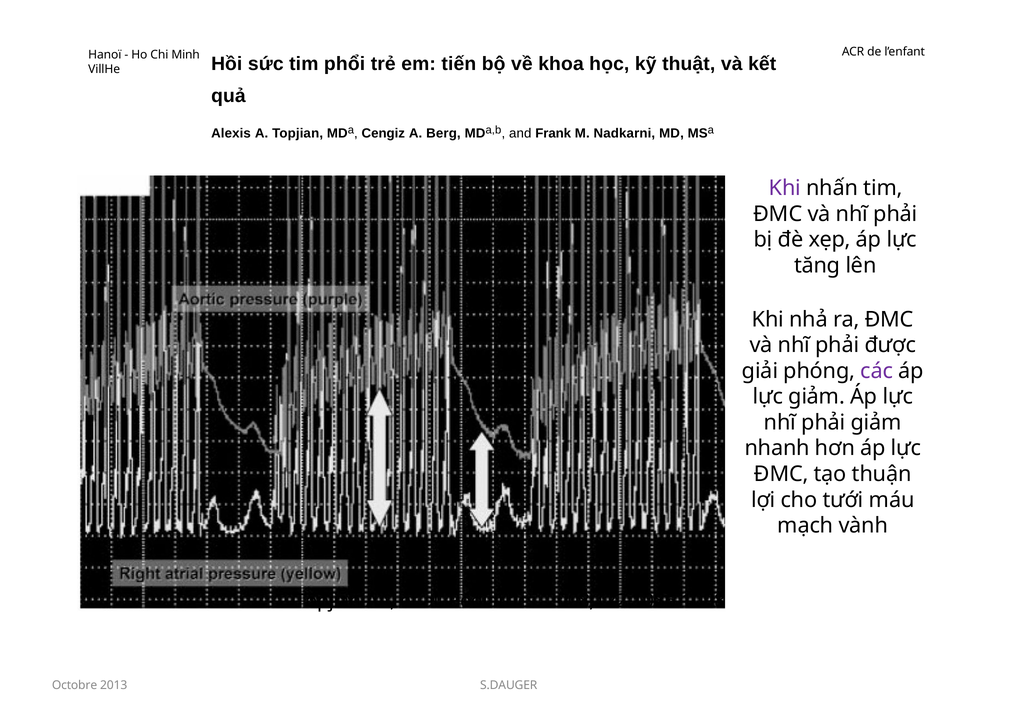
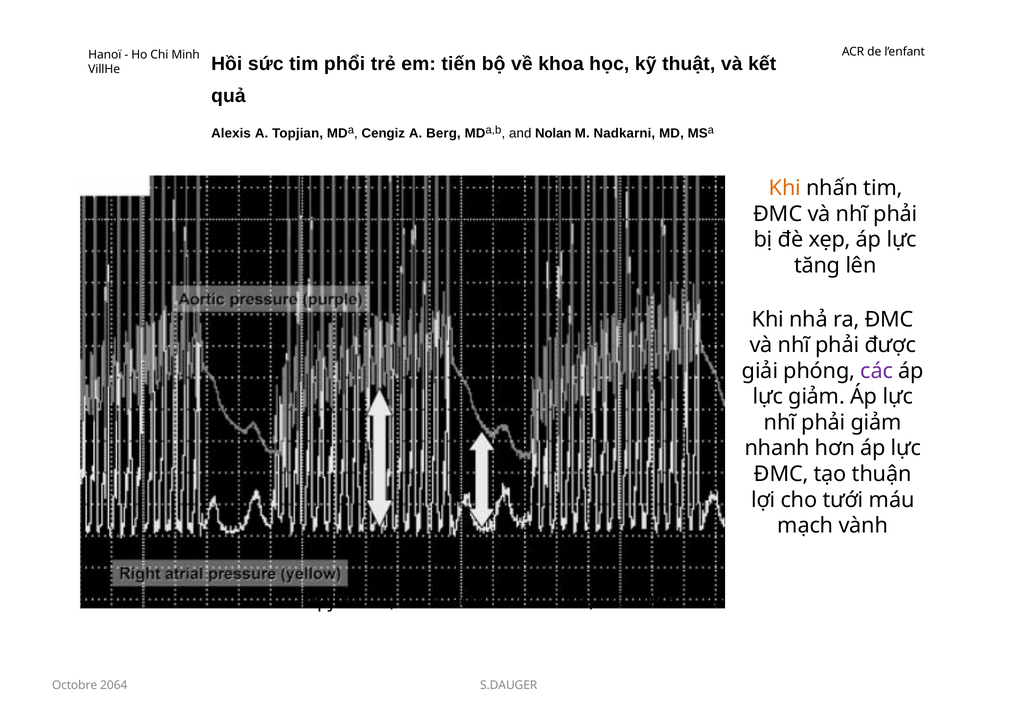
Frank: Frank -> Nolan
Khi at (785, 188) colour: purple -> orange
2013: 2013 -> 2064
